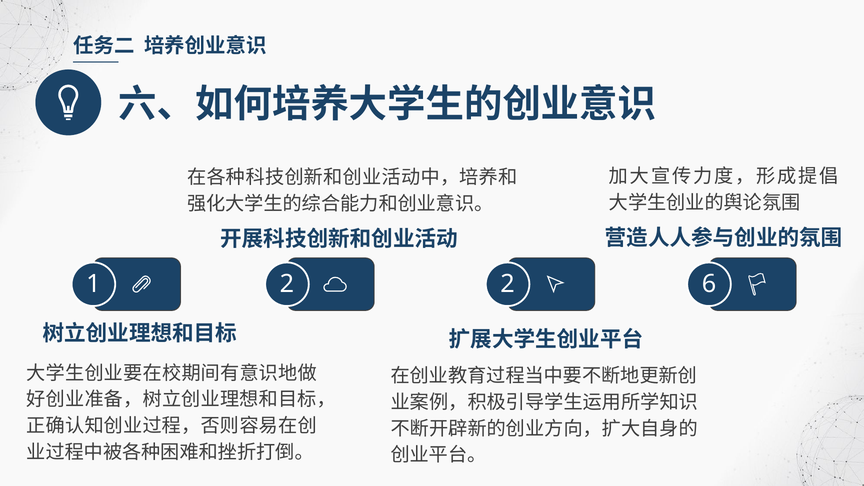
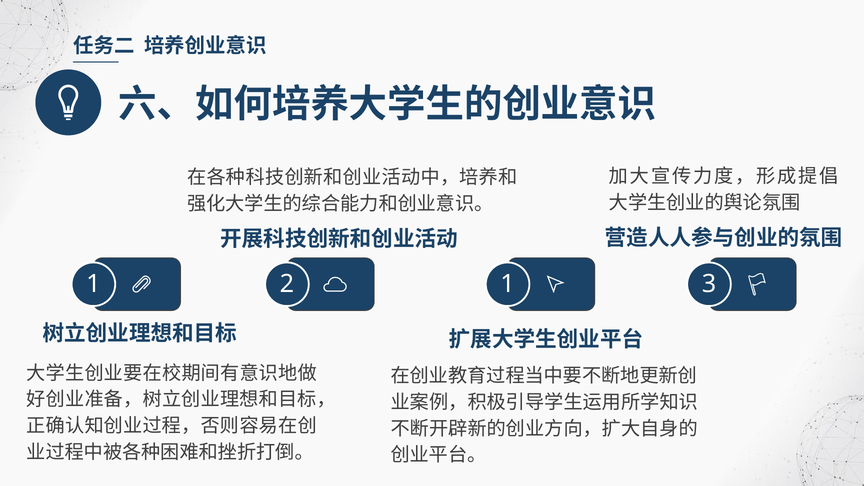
1 2: 2 -> 1
6: 6 -> 3
